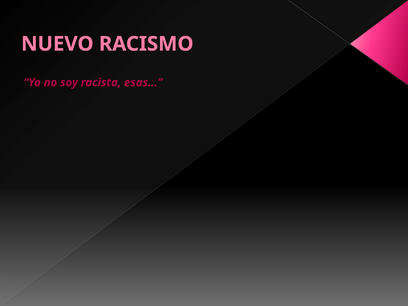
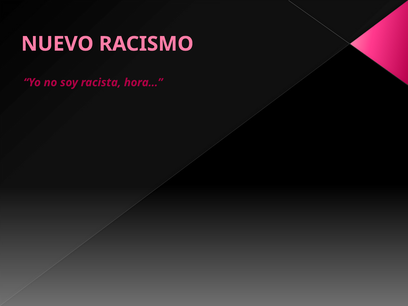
esas…: esas… -> hora…
